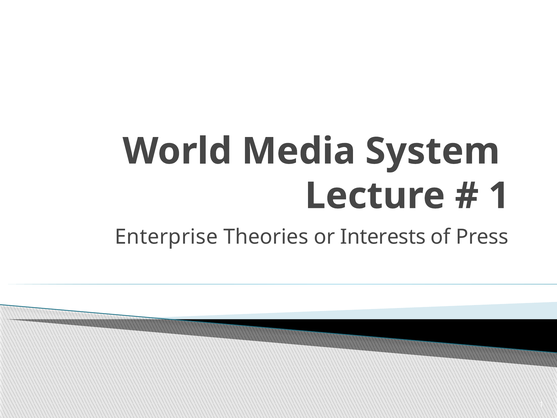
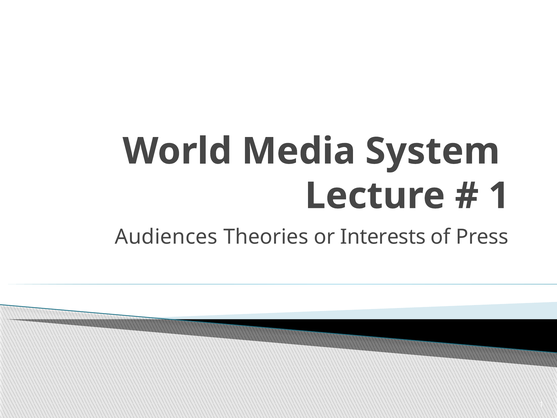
Enterprise: Enterprise -> Audiences
